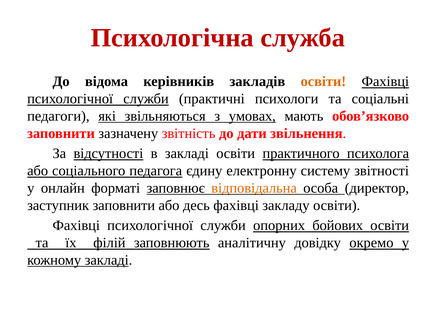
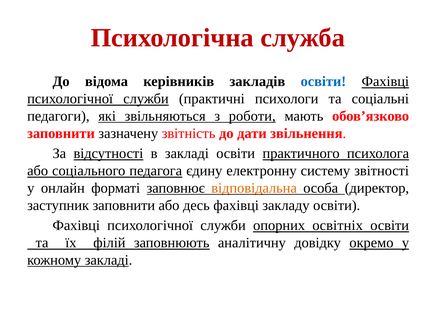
освіти at (323, 81) colour: orange -> blue
умовах: умовах -> роботи
бойових: бойових -> освітніх
